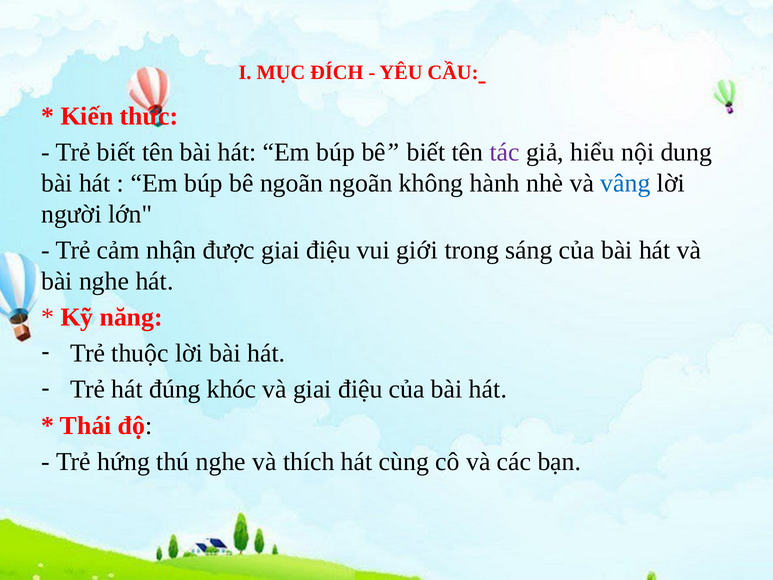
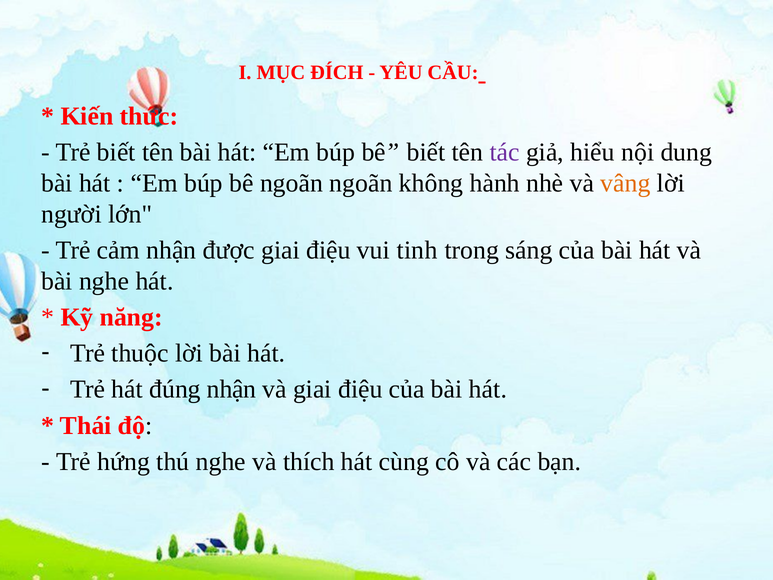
vâng colour: blue -> orange
giới: giới -> tinh
đúng khóc: khóc -> nhận
